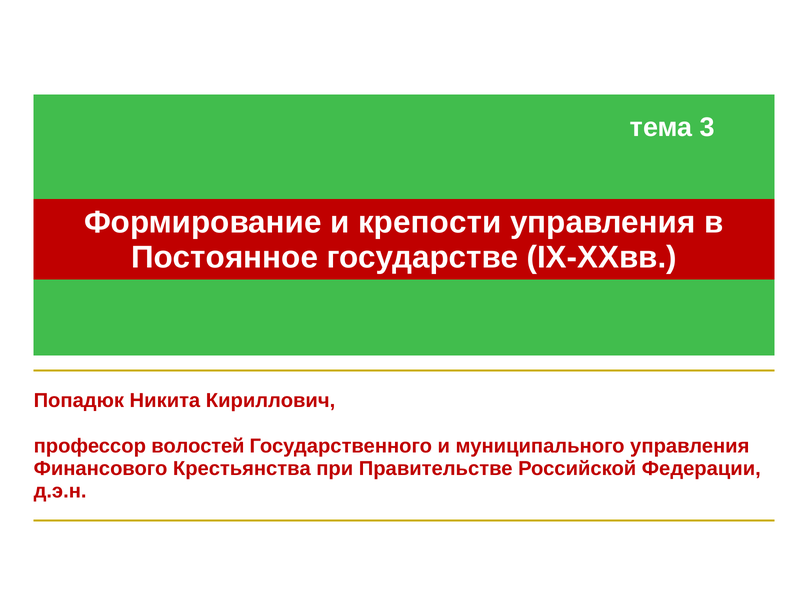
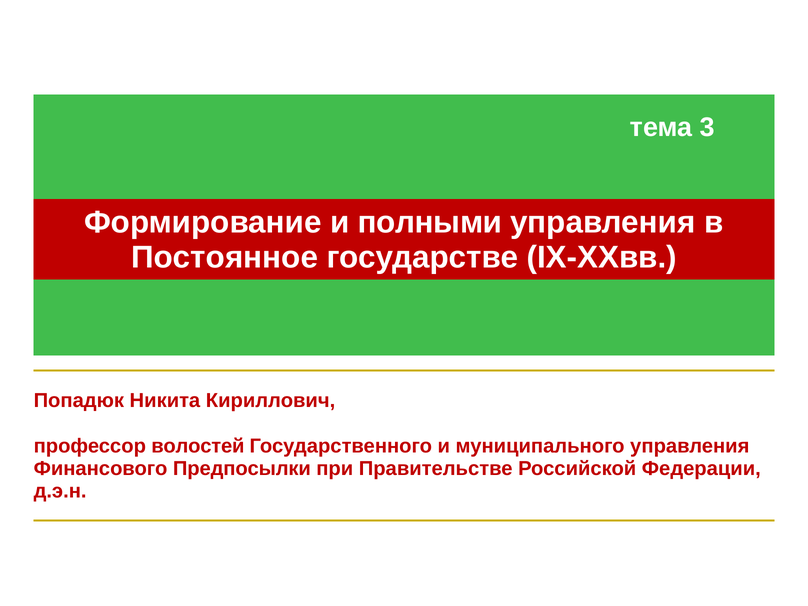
крепости: крепости -> полными
Крестьянства: Крестьянства -> Предпосылки
